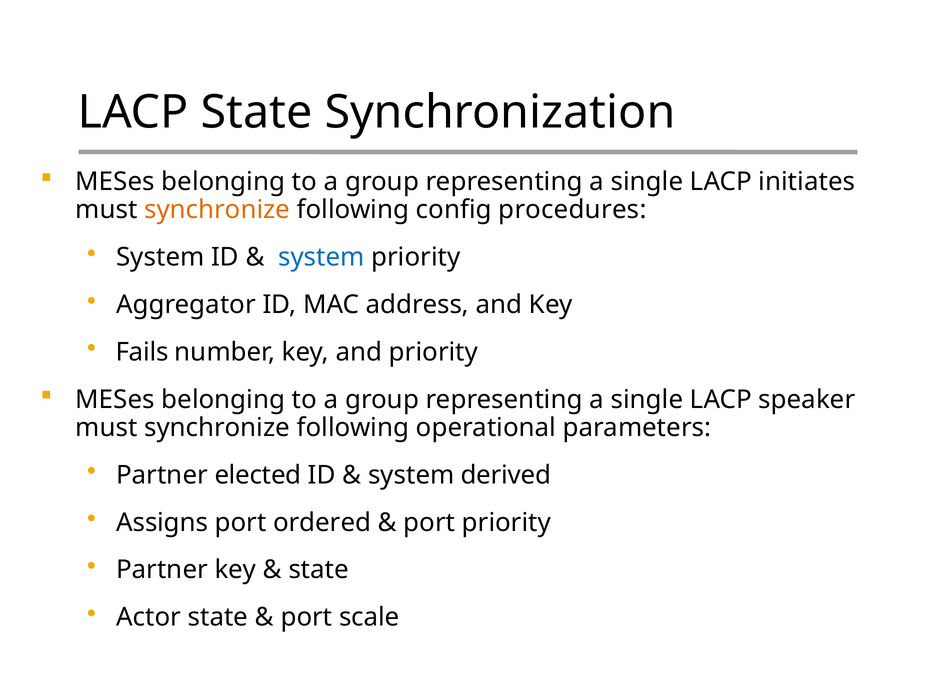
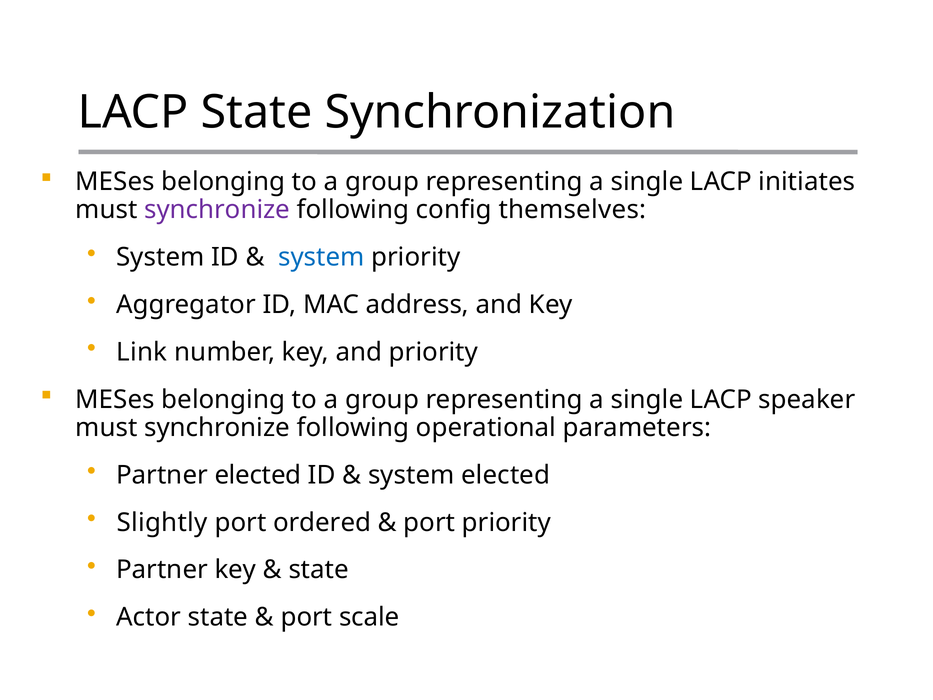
synchronize at (217, 210) colour: orange -> purple
procedures: procedures -> themselves
Fails: Fails -> Link
system derived: derived -> elected
Assigns: Assigns -> Slightly
